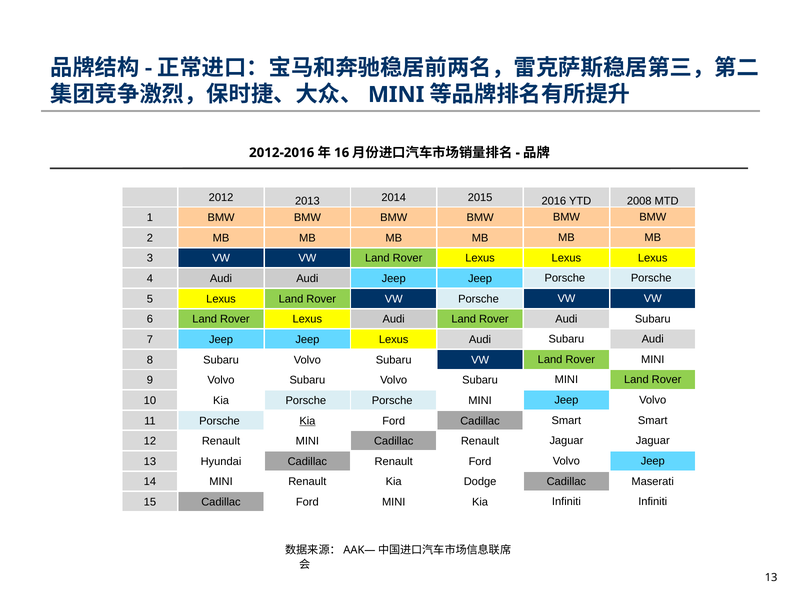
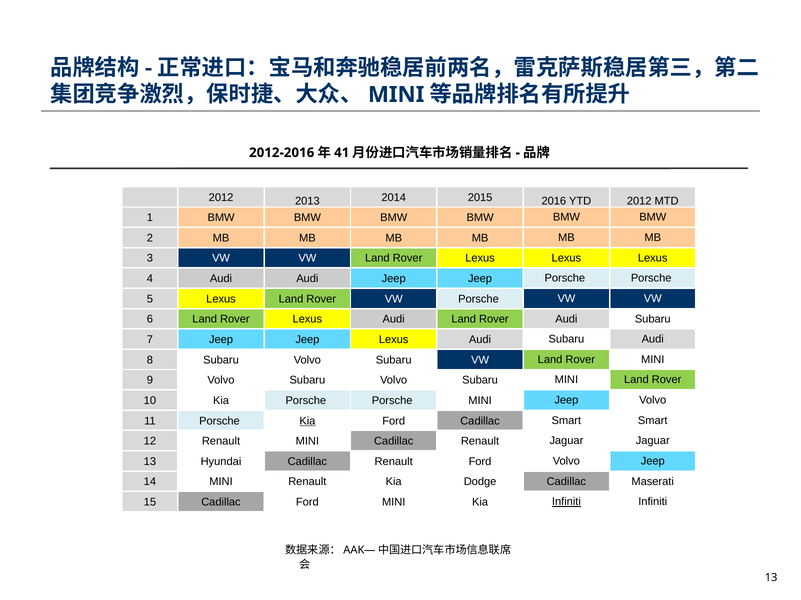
16: 16 -> 41
YTD 2008: 2008 -> 2012
Infiniti at (566, 502) underline: none -> present
